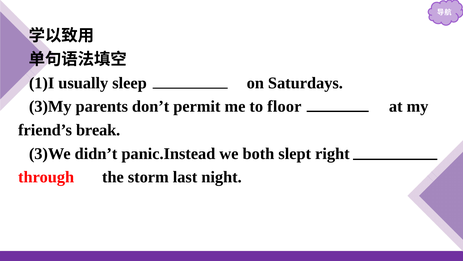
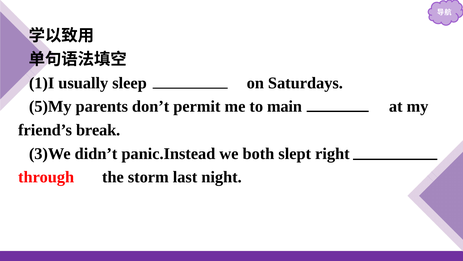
3)My: 3)My -> 5)My
floor: floor -> main
